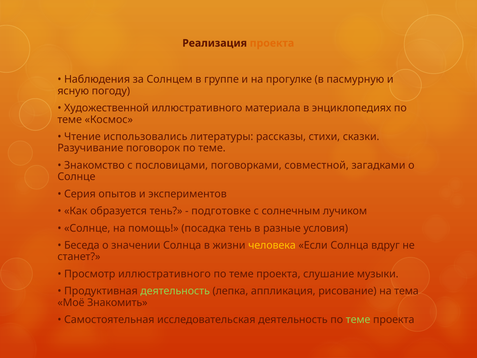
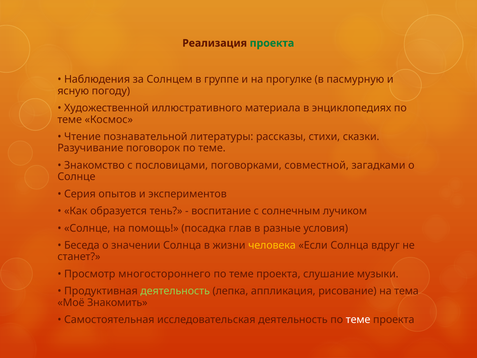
проекта at (272, 43) colour: orange -> green
использовались: использовались -> познавательной
подготовке: подготовке -> воспитание
посадка тень: тень -> глав
Просмотр иллюстративного: иллюстративного -> многостороннего
теме at (358, 319) colour: light green -> white
